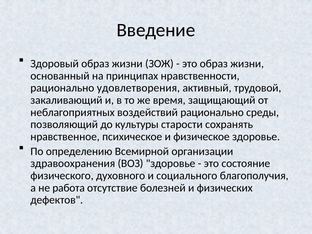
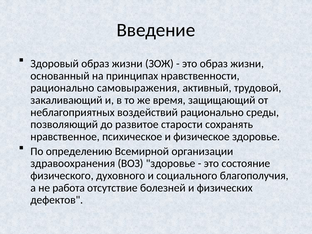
удовлетворения: удовлетворения -> самовыражения
культуры: культуры -> развитое
